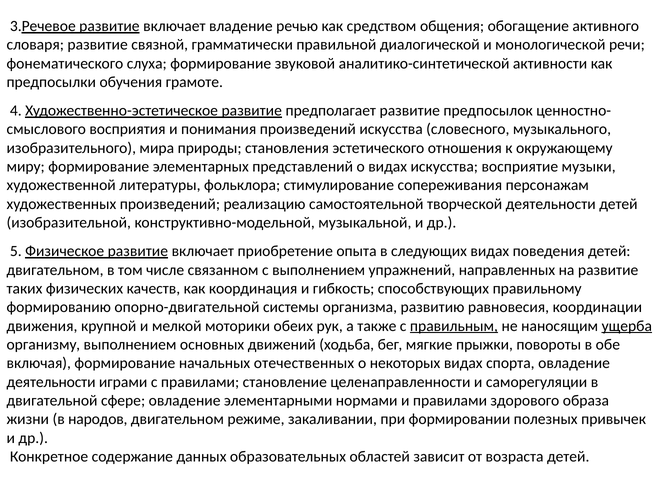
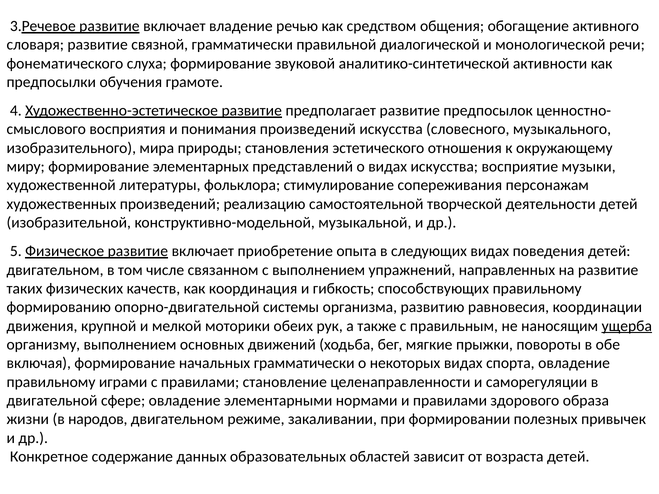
правильным underline: present -> none
начальных отечественных: отечественных -> грамматически
деятельности at (51, 382): деятельности -> правильному
